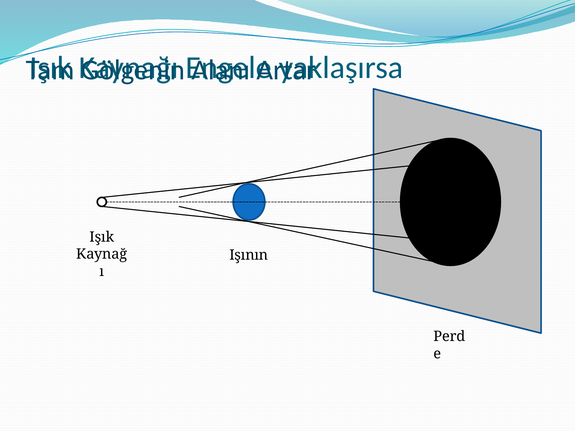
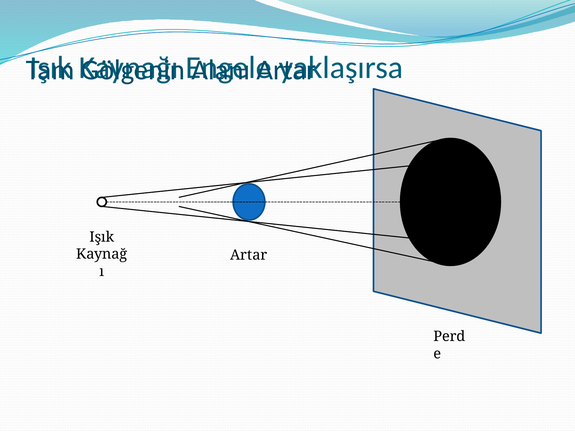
Işının at (249, 255): Işının -> Artar
